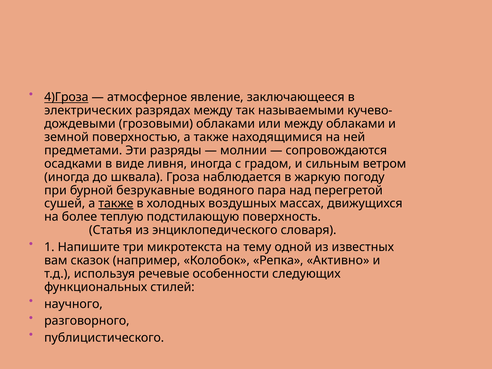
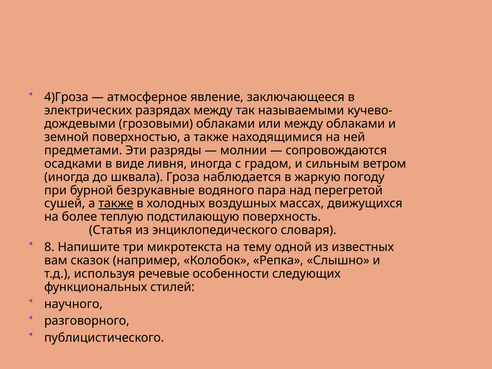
4)Гроза underline: present -> none
1: 1 -> 8
Активно: Активно -> Слышно
